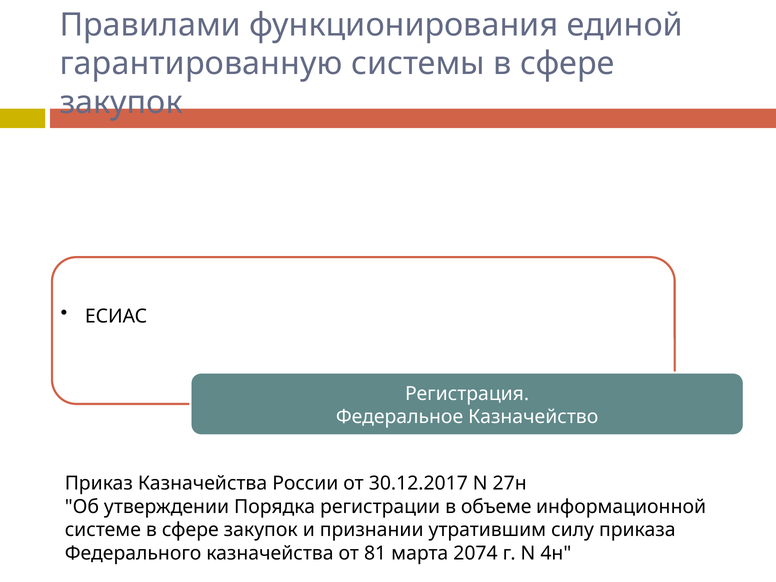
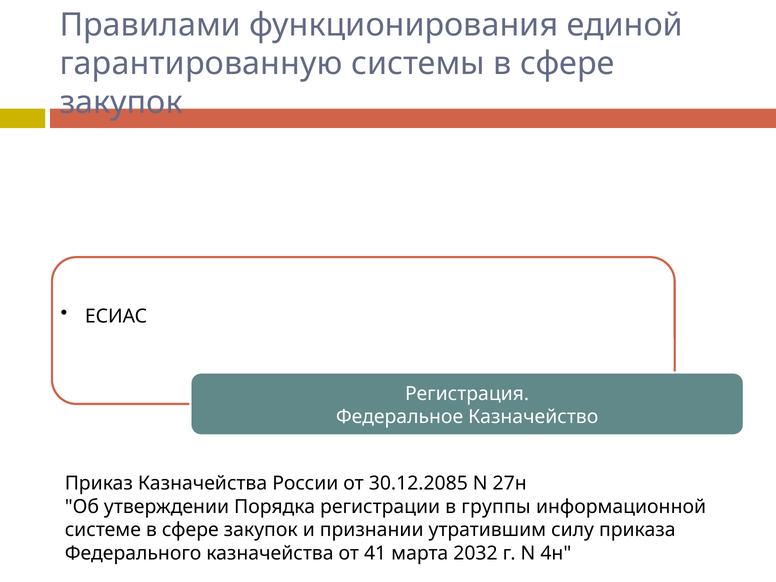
30.12.2017: 30.12.2017 -> 30.12.2085
объеме: объеме -> группы
81: 81 -> 41
2074: 2074 -> 2032
